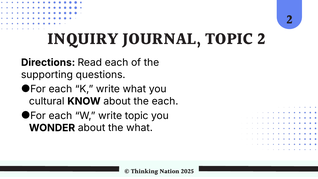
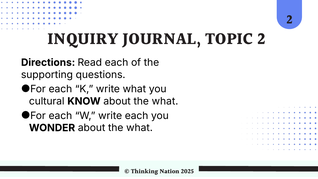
KNOW about the each: each -> what
write topic: topic -> each
